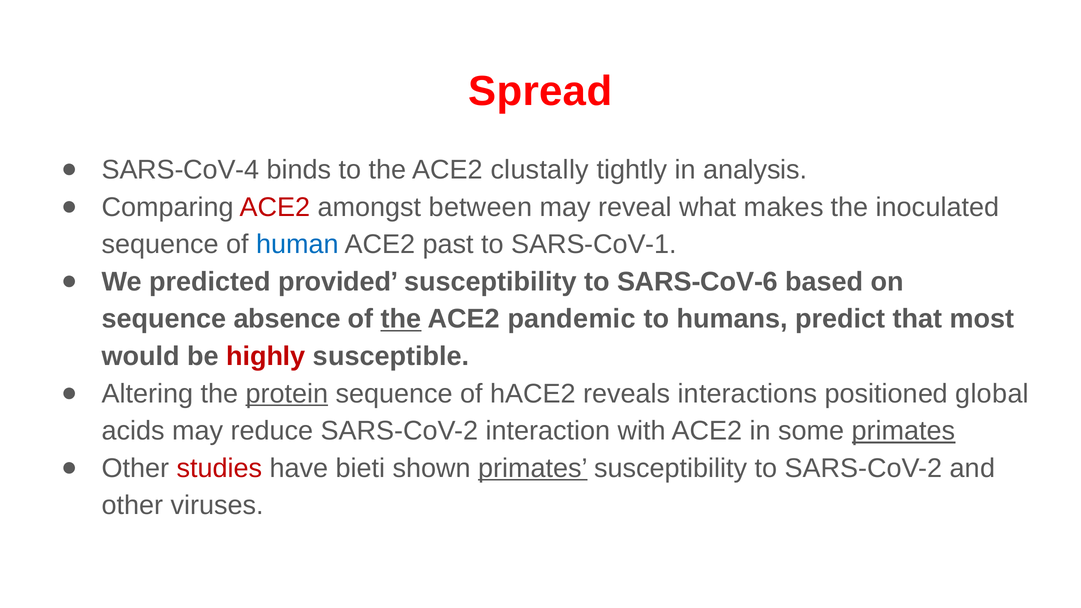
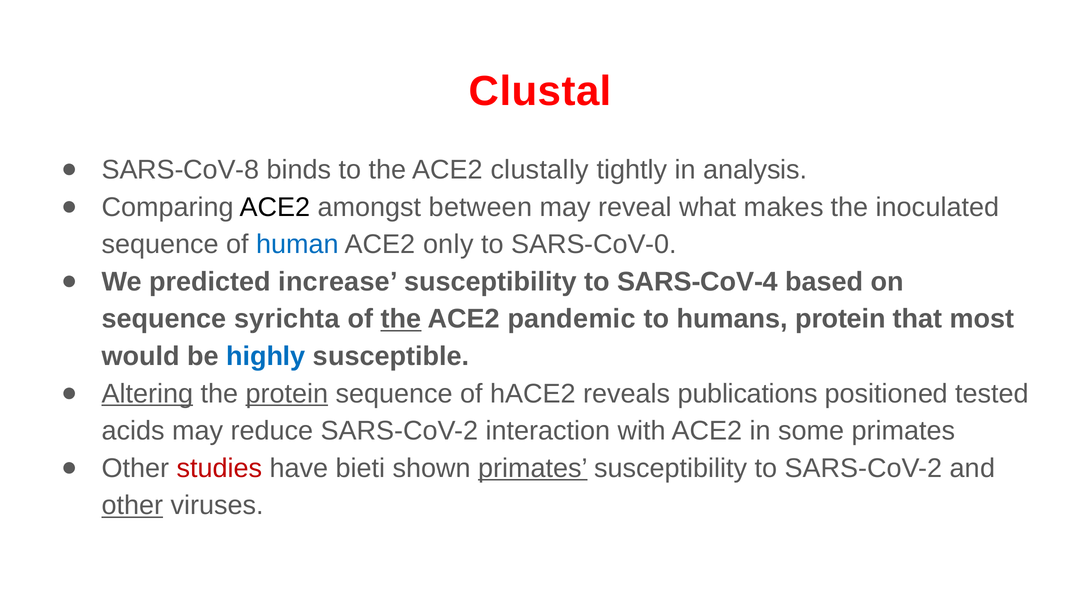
Spread: Spread -> Clustal
SARS-CoV-4: SARS-CoV-4 -> SARS-CoV-8
ACE2 at (275, 207) colour: red -> black
past: past -> only
SARS-CoV-1: SARS-CoV-1 -> SARS-CoV-0
provided: provided -> increase
SARS-CoV-6: SARS-CoV-6 -> SARS-CoV-4
absence: absence -> syrichta
humans predict: predict -> protein
highly colour: red -> blue
Altering underline: none -> present
interactions: interactions -> publications
global: global -> tested
primates at (904, 431) underline: present -> none
other at (132, 506) underline: none -> present
